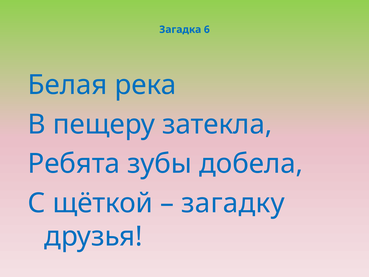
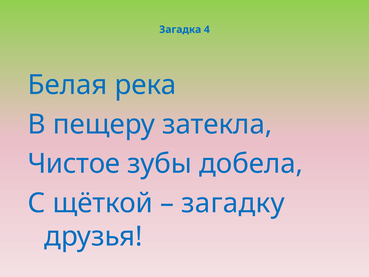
6: 6 -> 4
Ребята: Ребята -> Чистое
